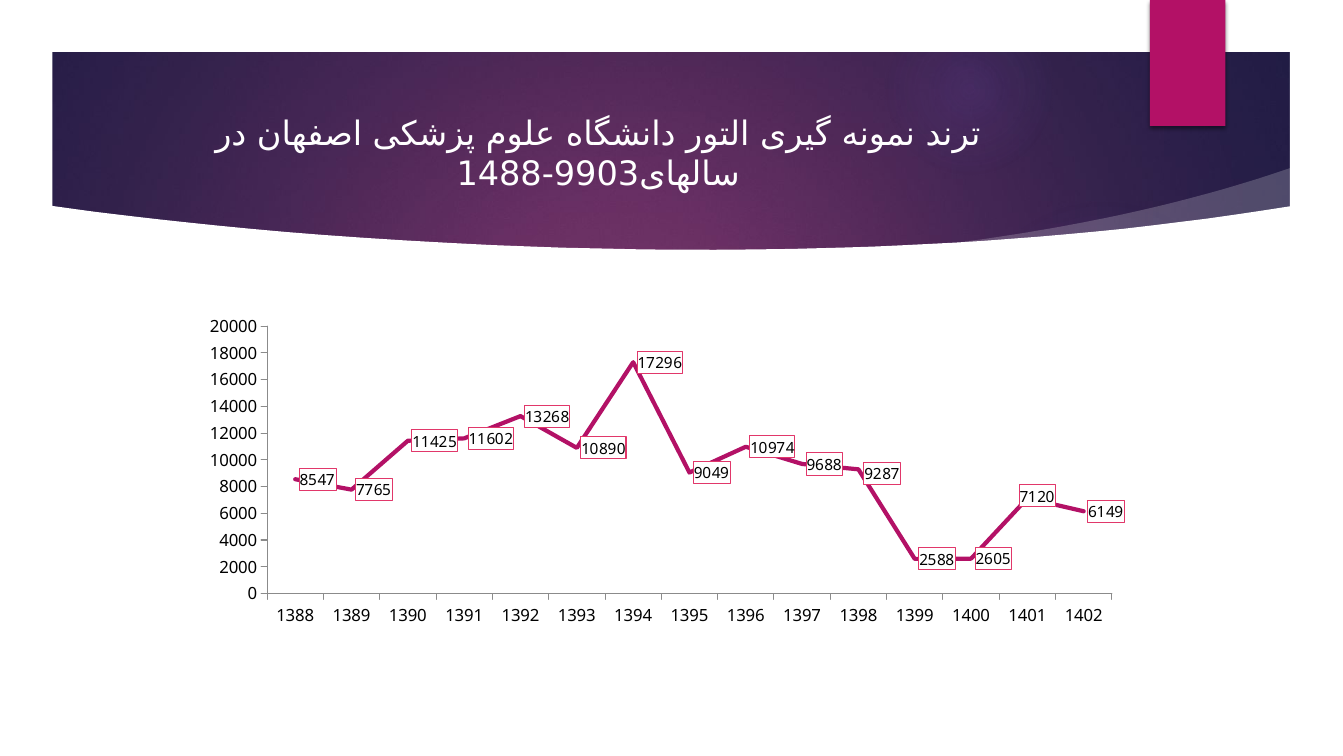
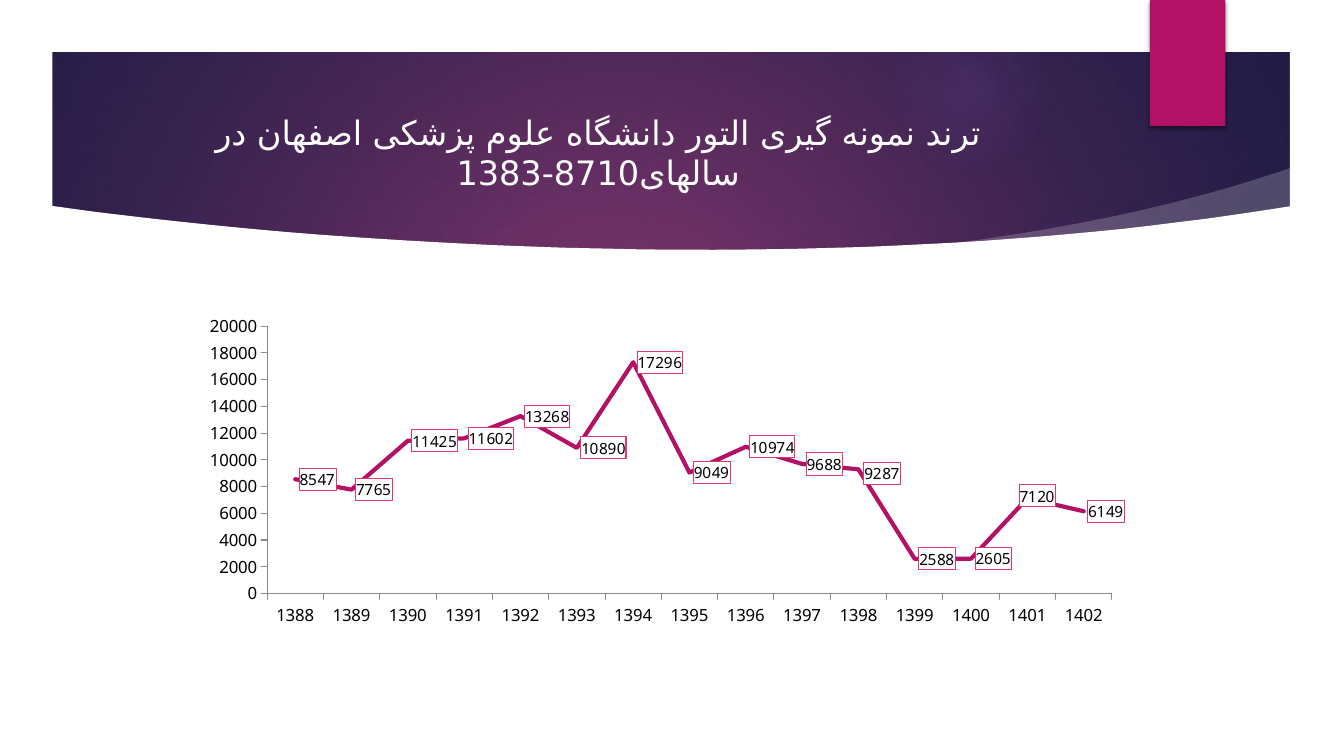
1488: 1488 -> 1383
9903: 9903 -> 8710
